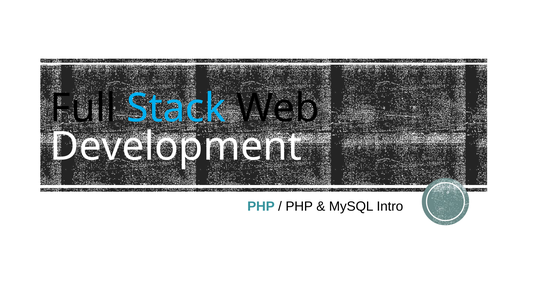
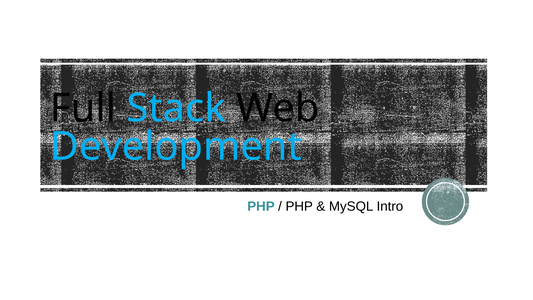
Development colour: white -> light blue
